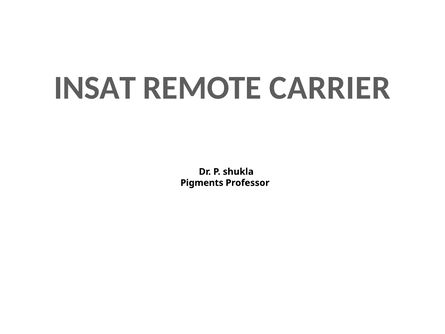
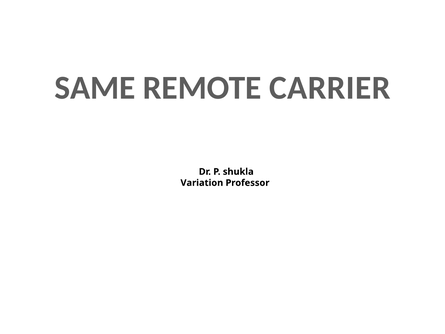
INSAT: INSAT -> SAME
Pigments: Pigments -> Variation
